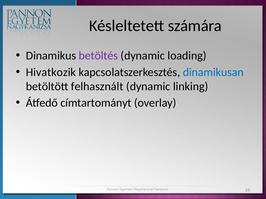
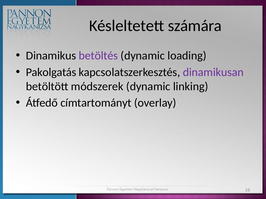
Hivatkozik: Hivatkozik -> Pakolgatás
dinamikusan colour: blue -> purple
felhasznált: felhasznált -> módszerek
